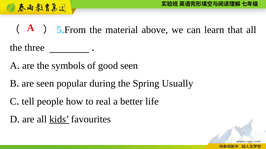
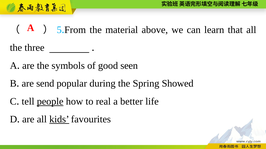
are seen: seen -> send
Usually: Usually -> Showed
people underline: none -> present
